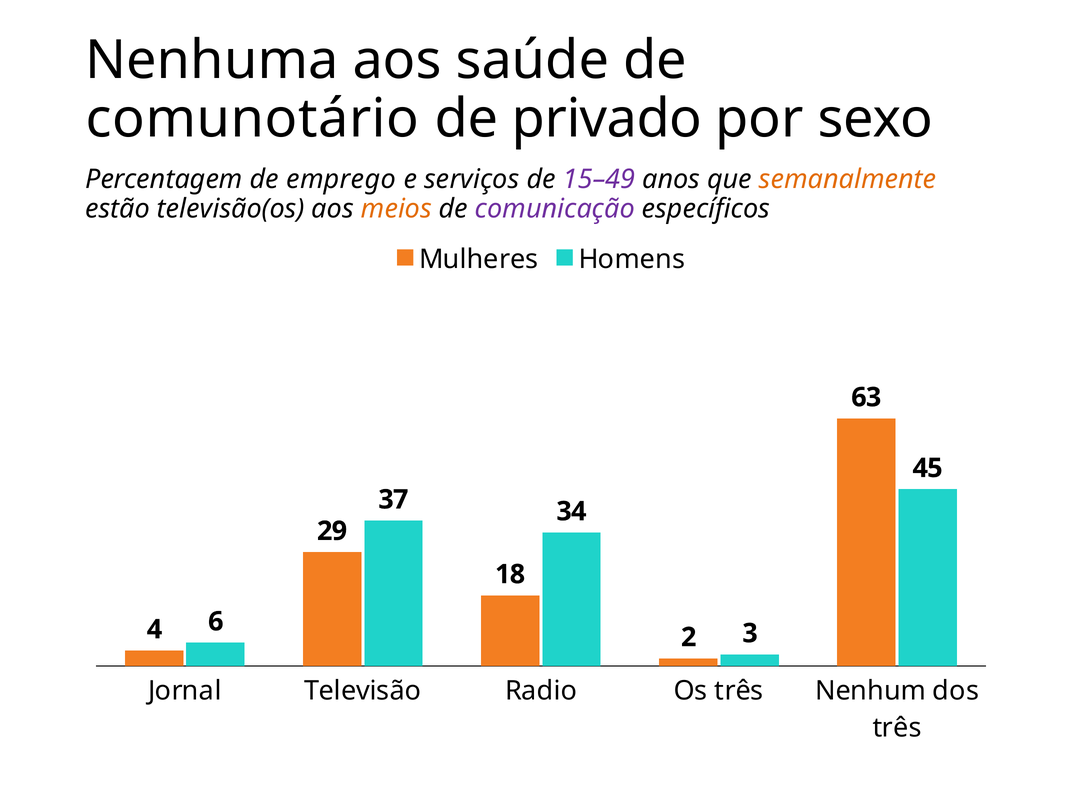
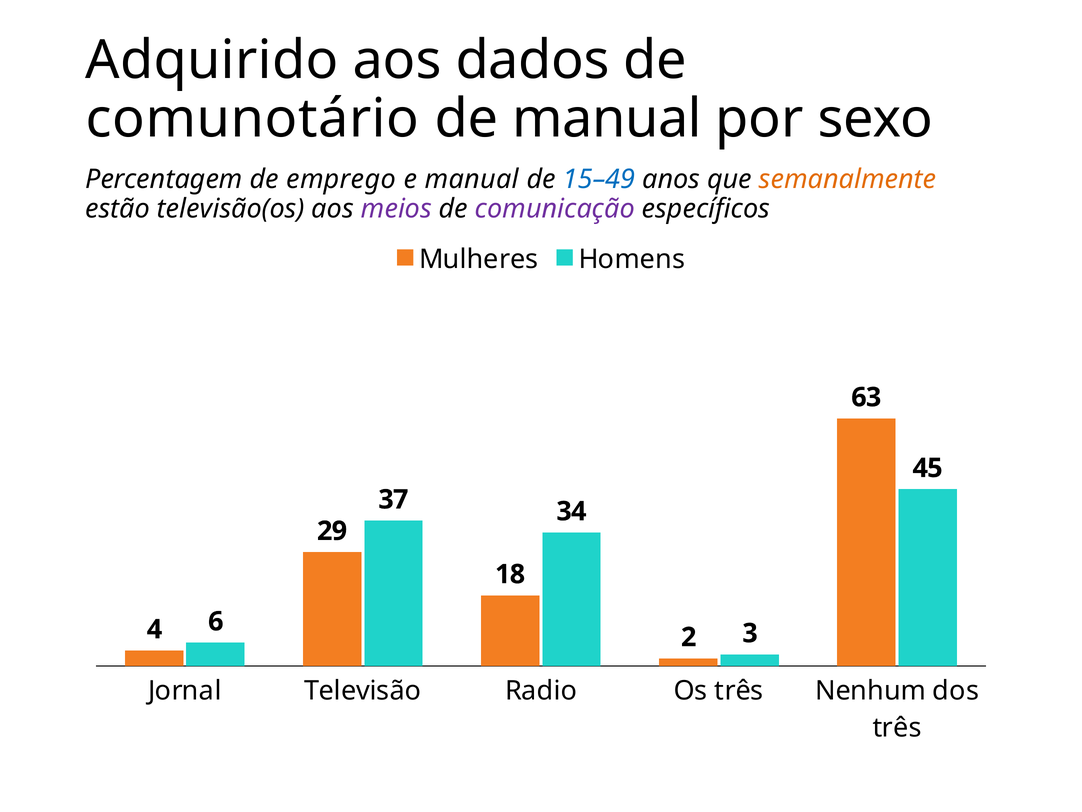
Nenhuma: Nenhuma -> Adquirido
saúde: saúde -> dados
de privado: privado -> manual
e serviços: serviços -> manual
15–49 colour: purple -> blue
meios colour: orange -> purple
